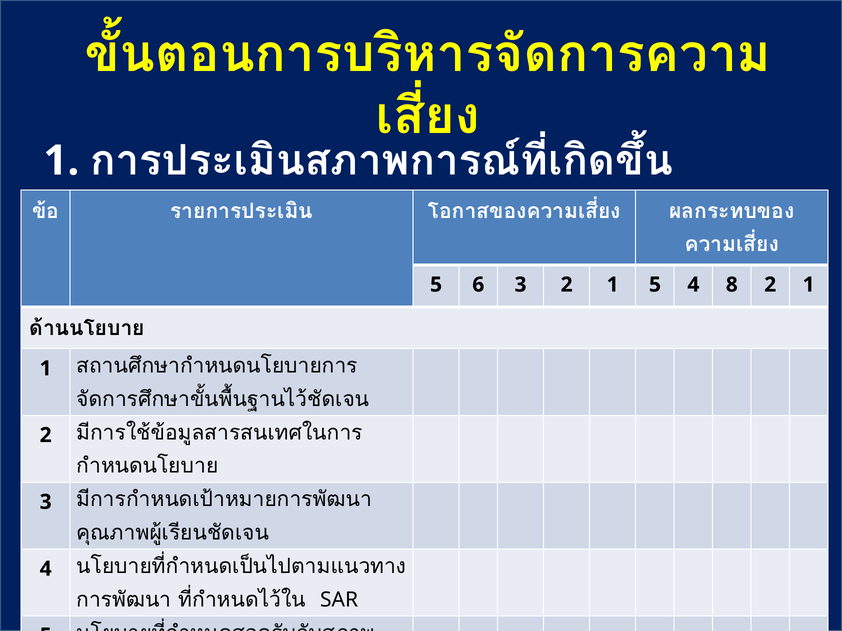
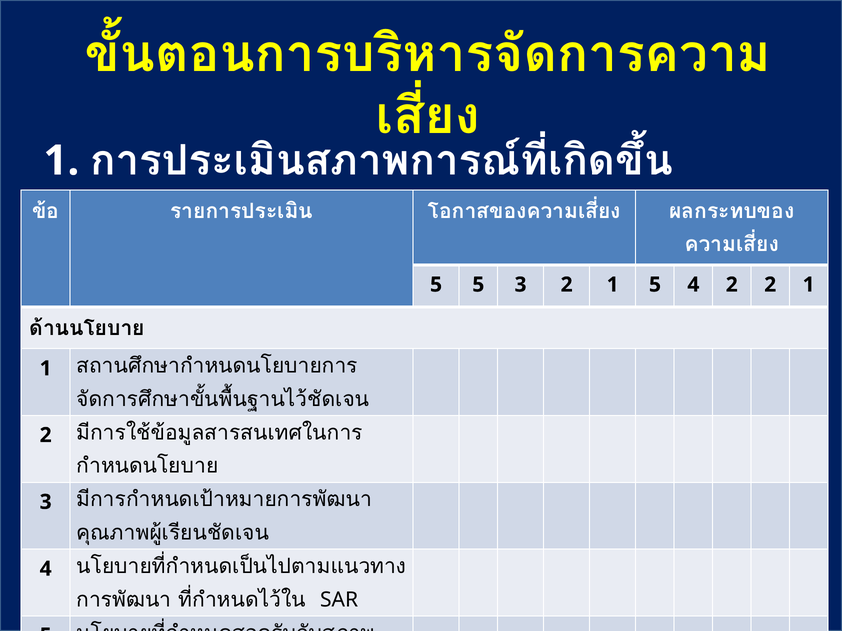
5 6: 6 -> 5
4 8: 8 -> 2
